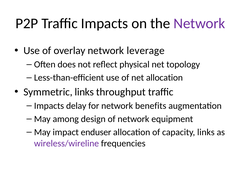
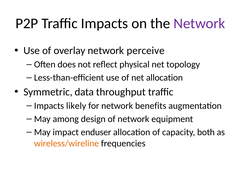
leverage: leverage -> perceive
Symmetric links: links -> data
delay: delay -> likely
capacity links: links -> both
wireless/wireline colour: purple -> orange
